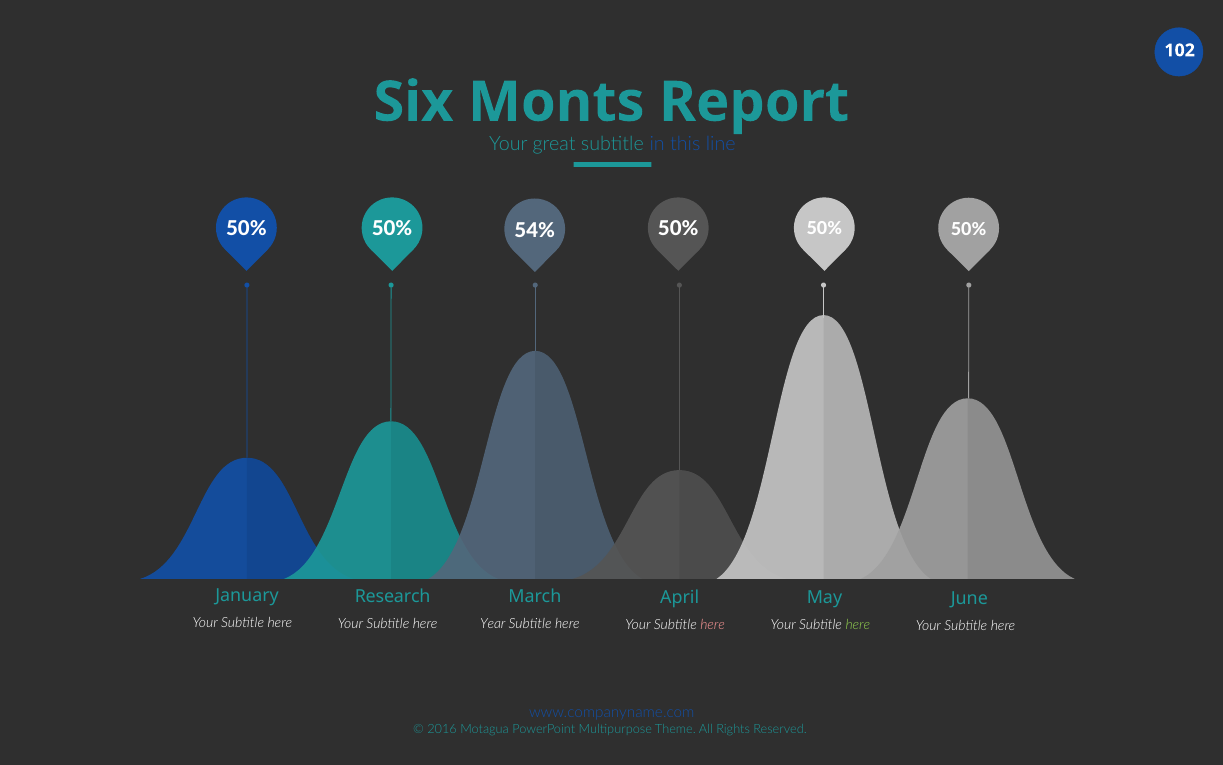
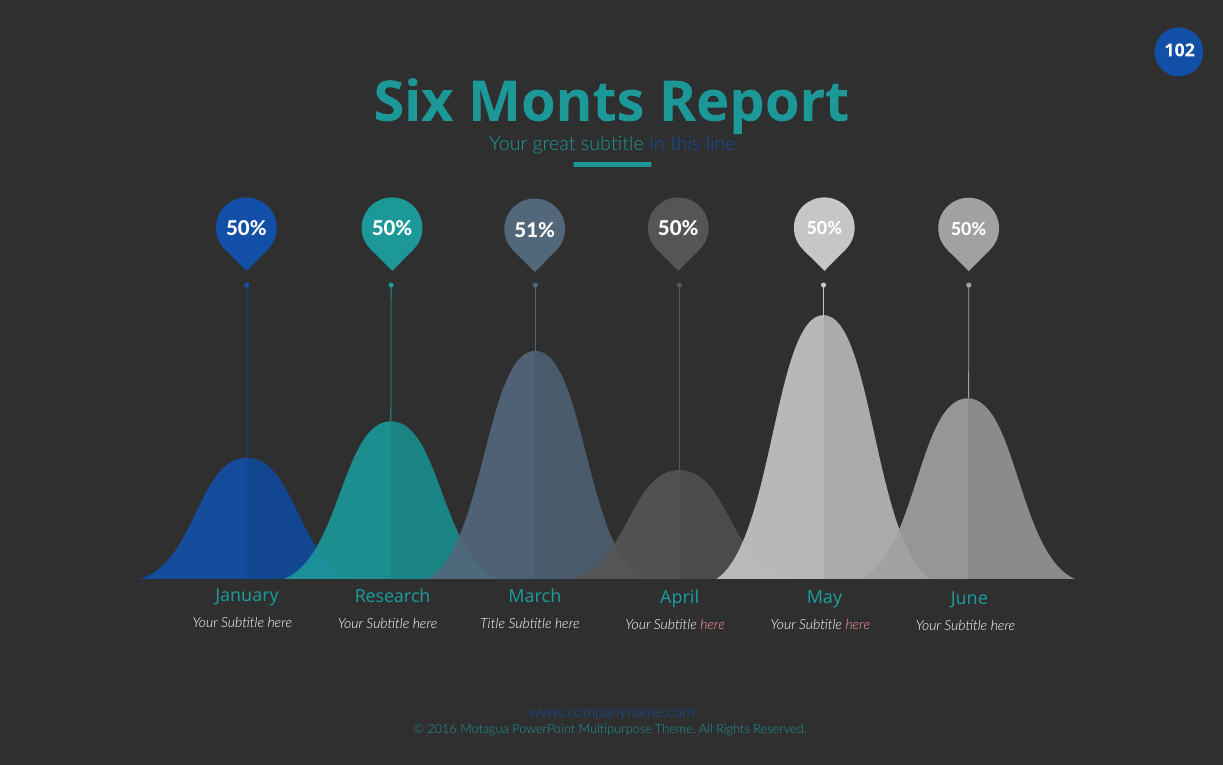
54%: 54% -> 51%
Year: Year -> Title
here at (858, 624) colour: light green -> pink
